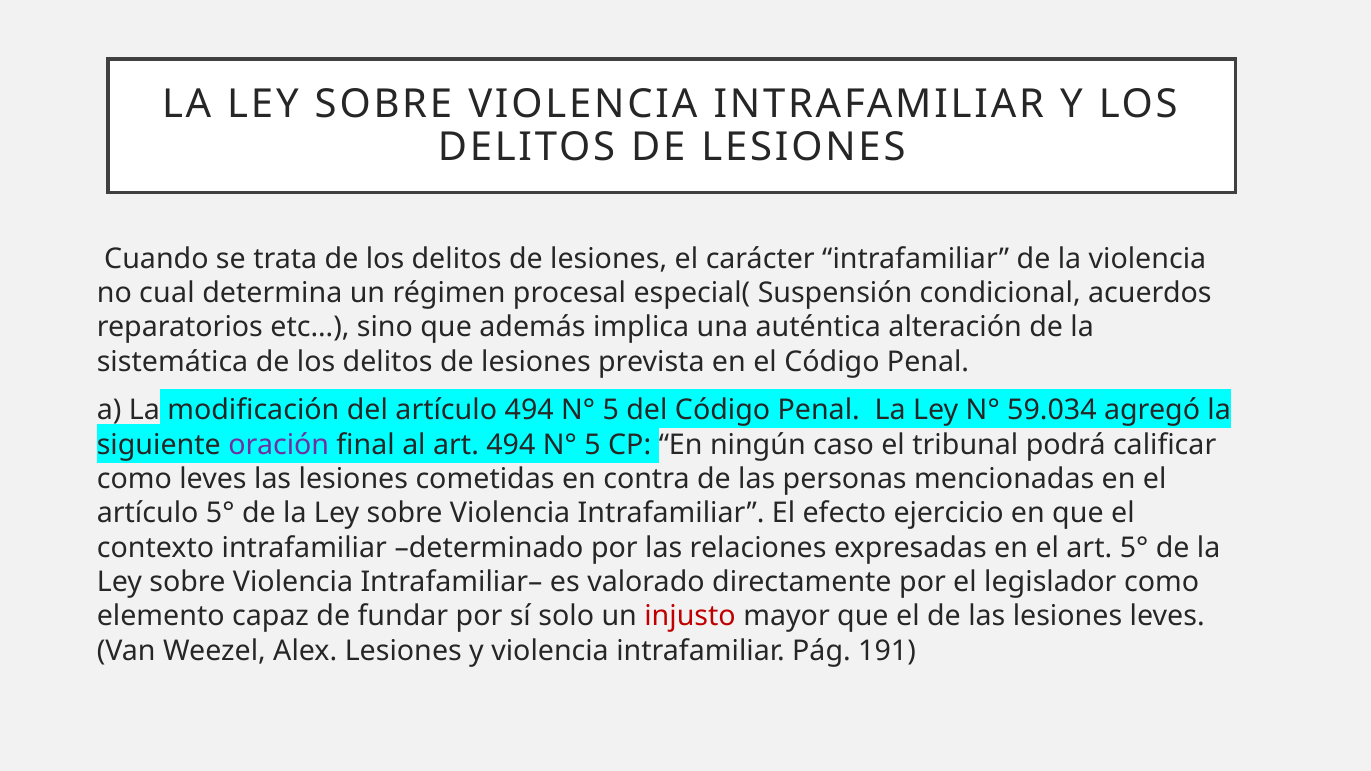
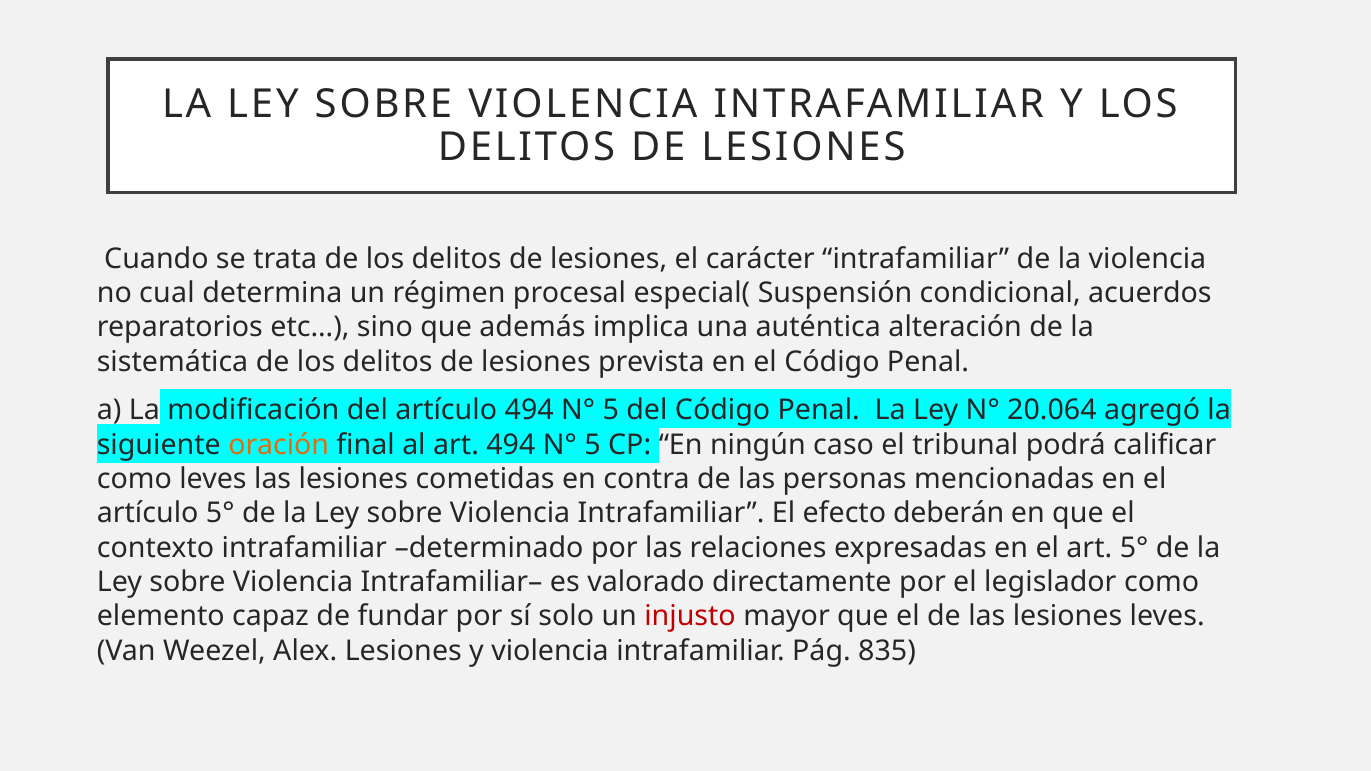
59.034: 59.034 -> 20.064
oración colour: purple -> orange
ejercicio: ejercicio -> deberán
191: 191 -> 835
